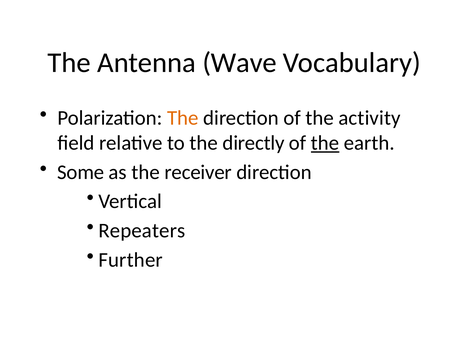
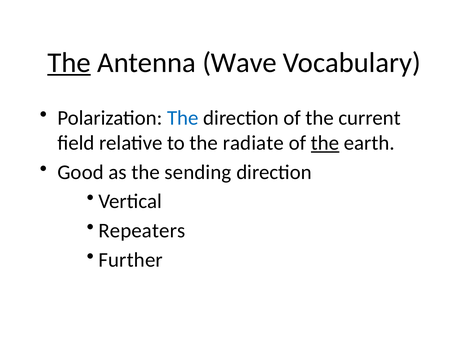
The at (69, 63) underline: none -> present
The at (183, 118) colour: orange -> blue
activity: activity -> current
directly: directly -> radiate
Some: Some -> Good
receiver: receiver -> sending
